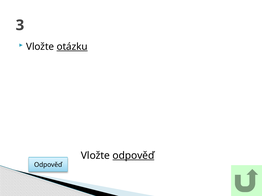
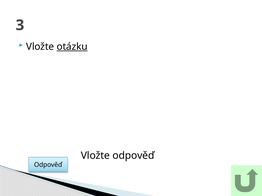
odpověď at (133, 156) underline: present -> none
